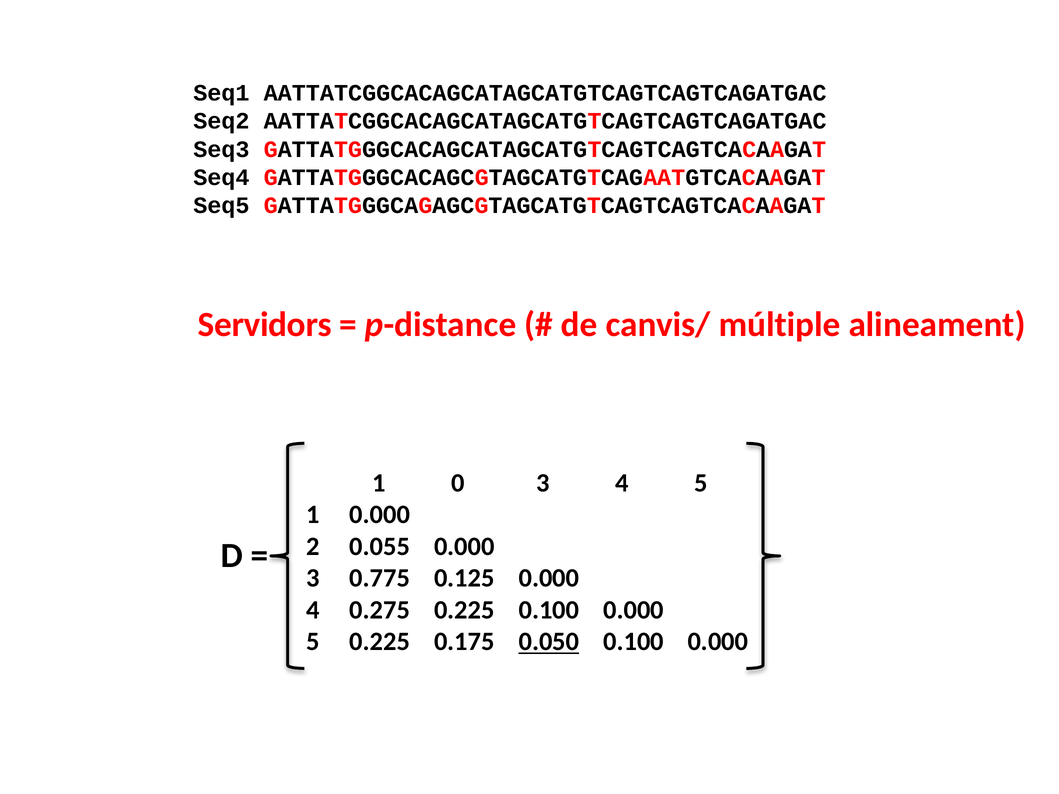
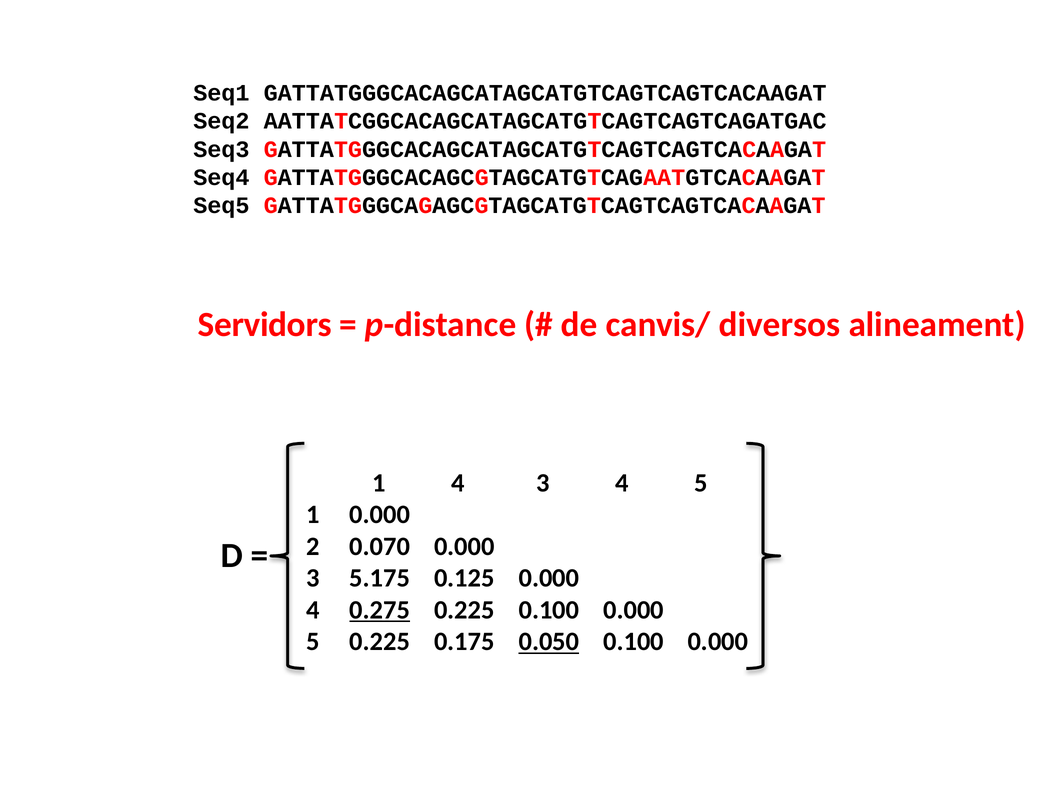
Seq1 AATTATCGGCACAGCATAGCATGTCAGTCAGTCAGATGAC: AATTATCGGCACAGCATAGCATGTCAGTCAGTCAGATGAC -> GATTATGGGCACAGCATAGCATGTCAGTCAGTCACAAGAT
múltiple: múltiple -> diversos
1 0: 0 -> 4
0.055: 0.055 -> 0.070
0.775: 0.775 -> 5.175
0.275 underline: none -> present
